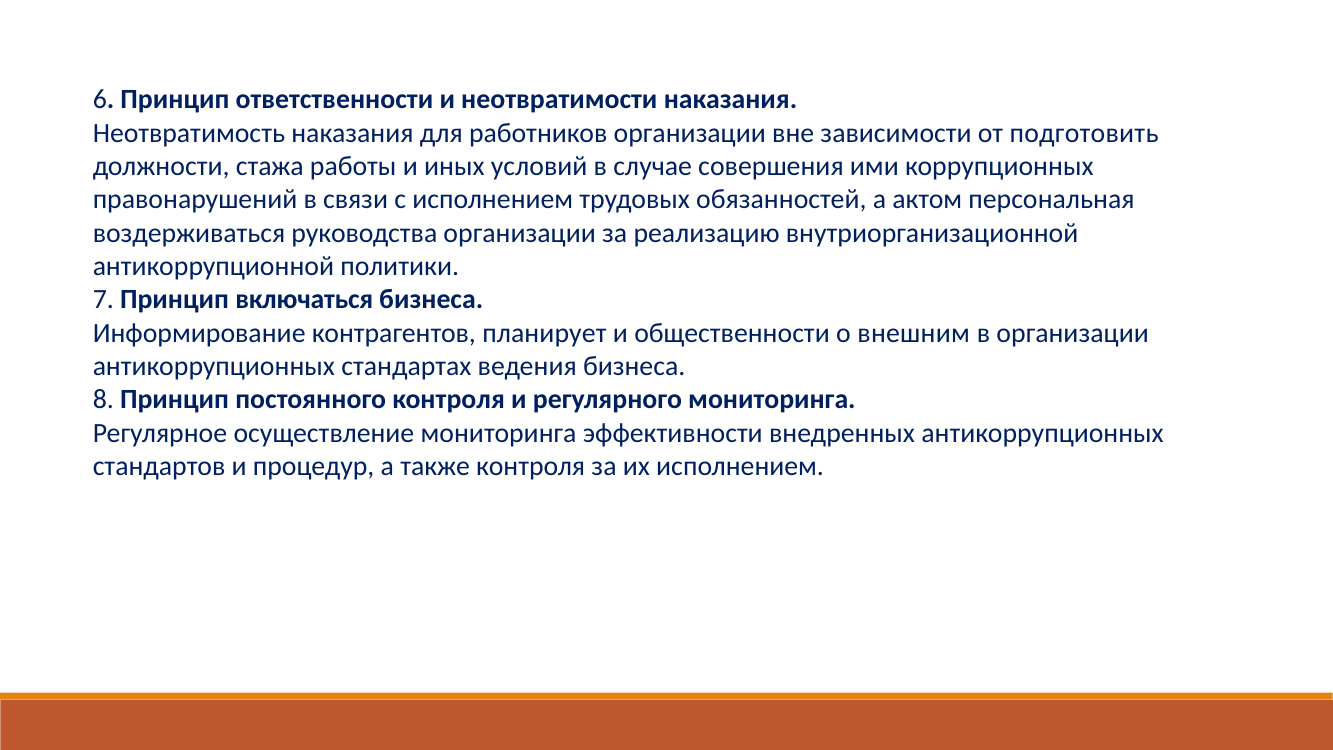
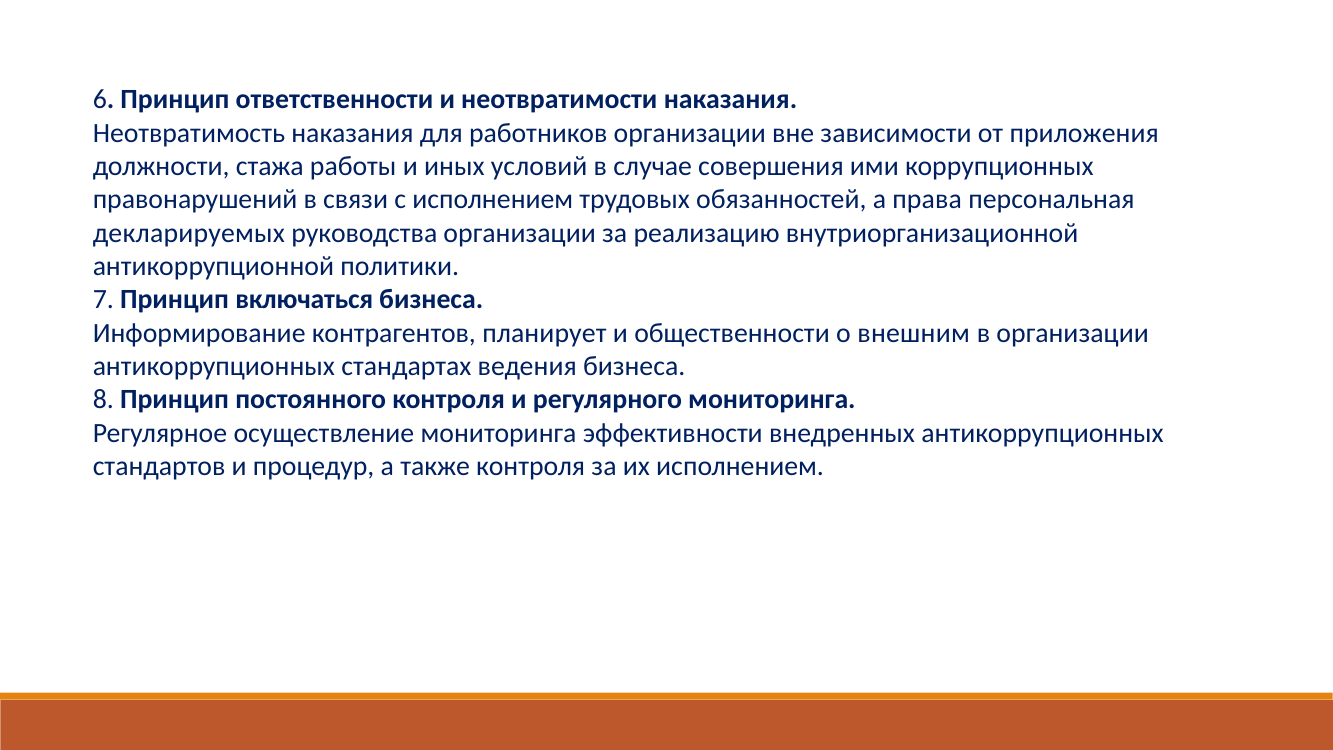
подготовить: подготовить -> приложения
актом: актом -> права
воздерживаться: воздерживаться -> декларируемых
